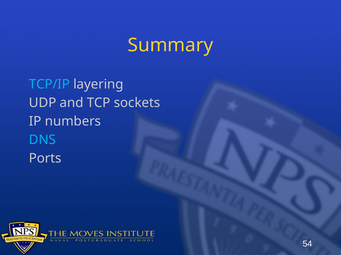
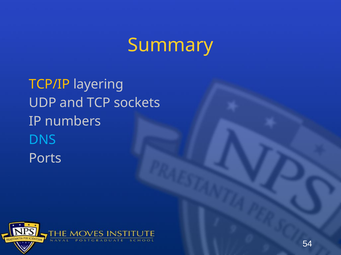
TCP/IP colour: light blue -> yellow
